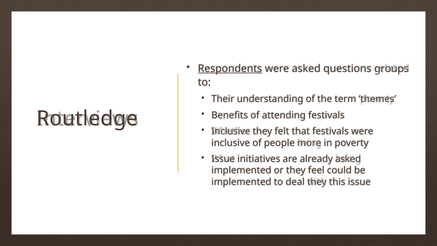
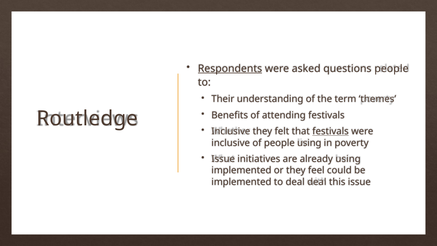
questions groups: groups -> people
festivals at (331, 131) underline: none -> present
people more: more -> using
already asked: asked -> using
deal they: they -> deal
